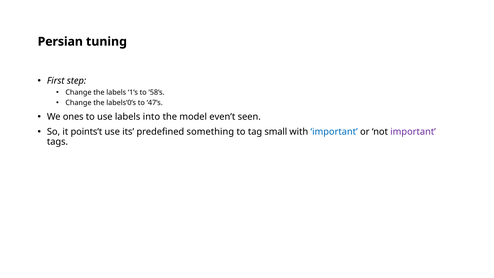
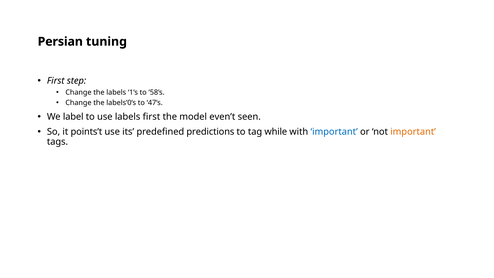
ones: ones -> label
labels into: into -> first
something: something -> predictions
small: small -> while
important at (413, 132) colour: purple -> orange
